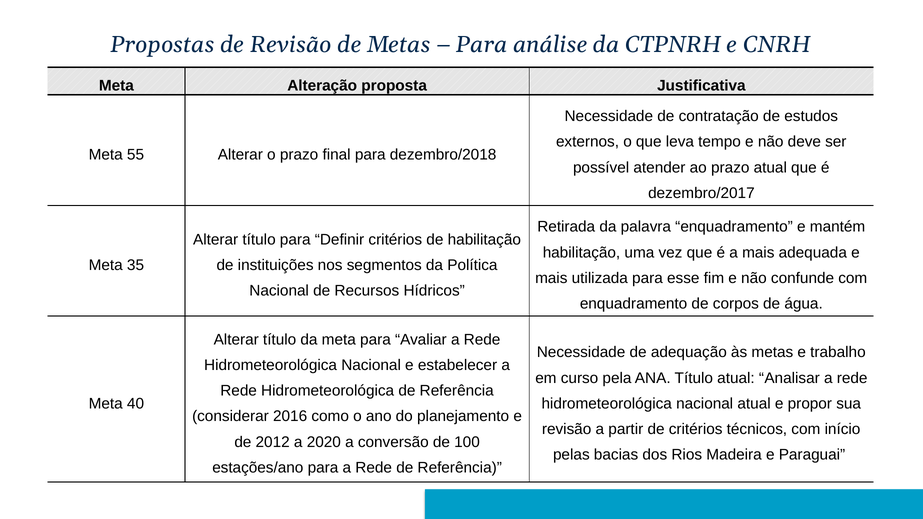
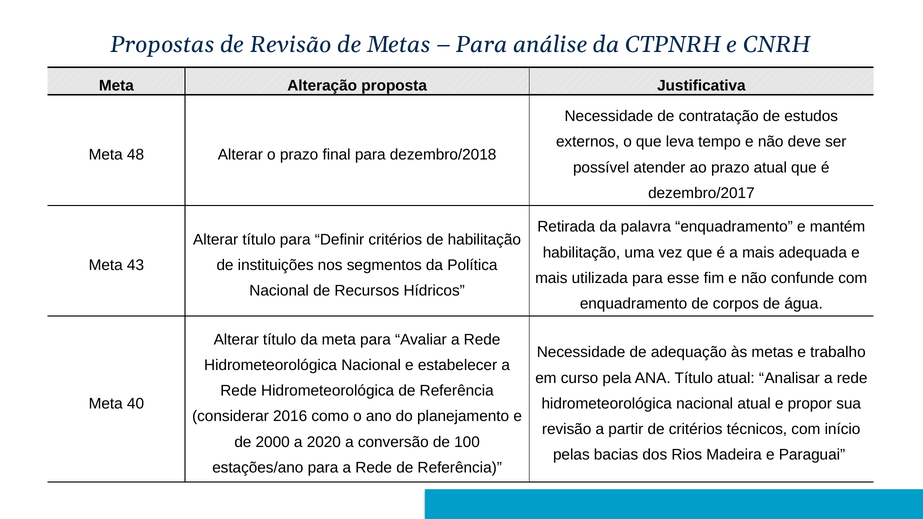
55: 55 -> 48
35: 35 -> 43
2012: 2012 -> 2000
